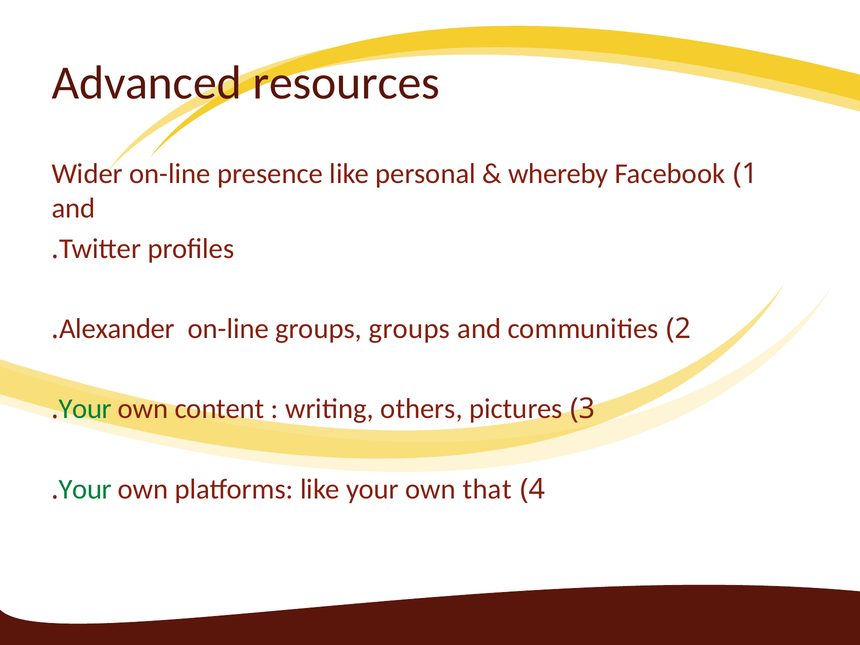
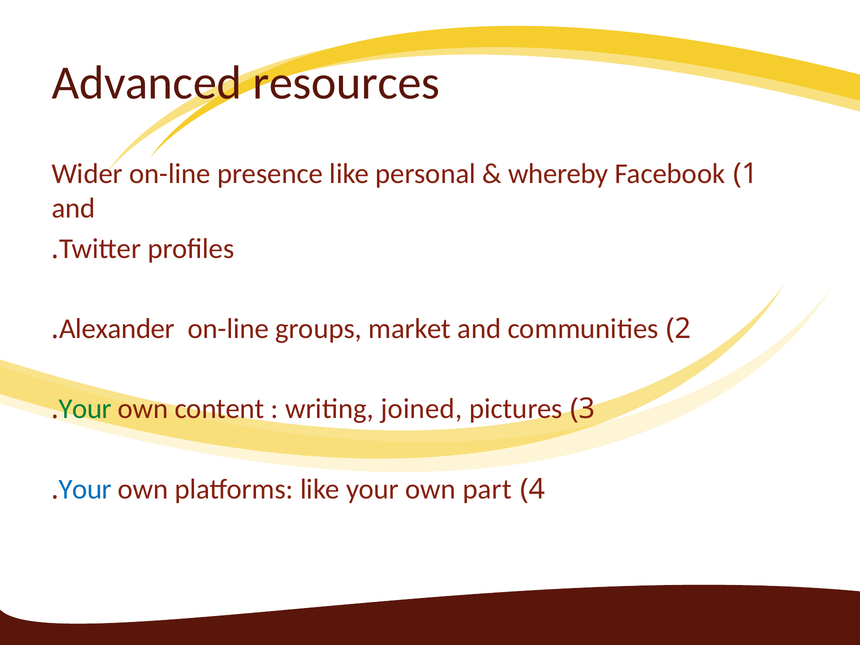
groups groups: groups -> market
others: others -> joined
Your at (85, 489) colour: green -> blue
that: that -> part
